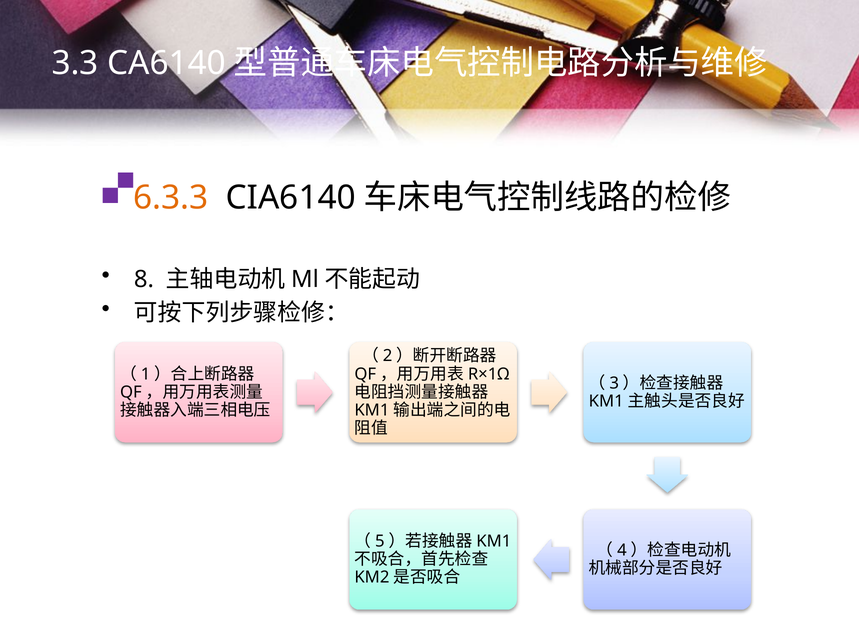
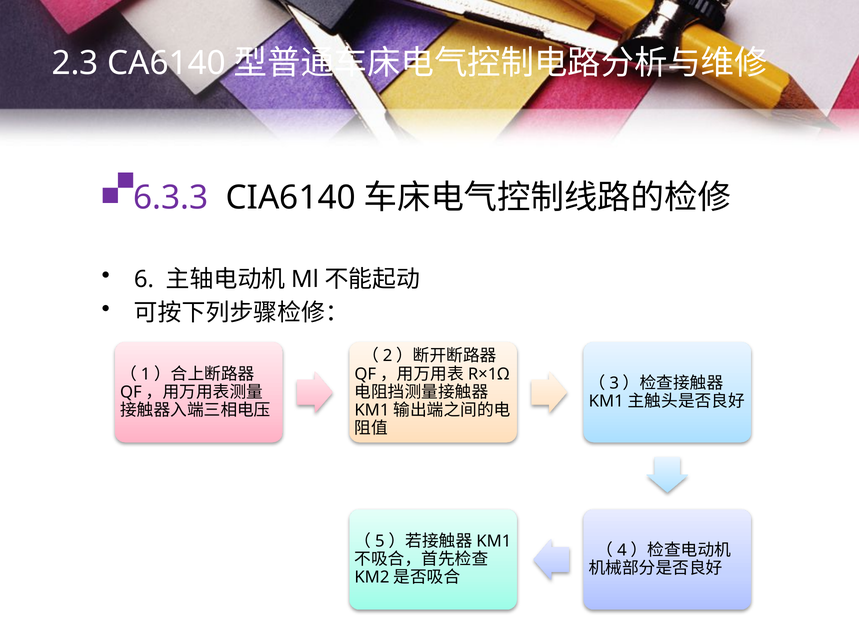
3.3: 3.3 -> 2.3
6.3.3 colour: orange -> purple
8: 8 -> 6
